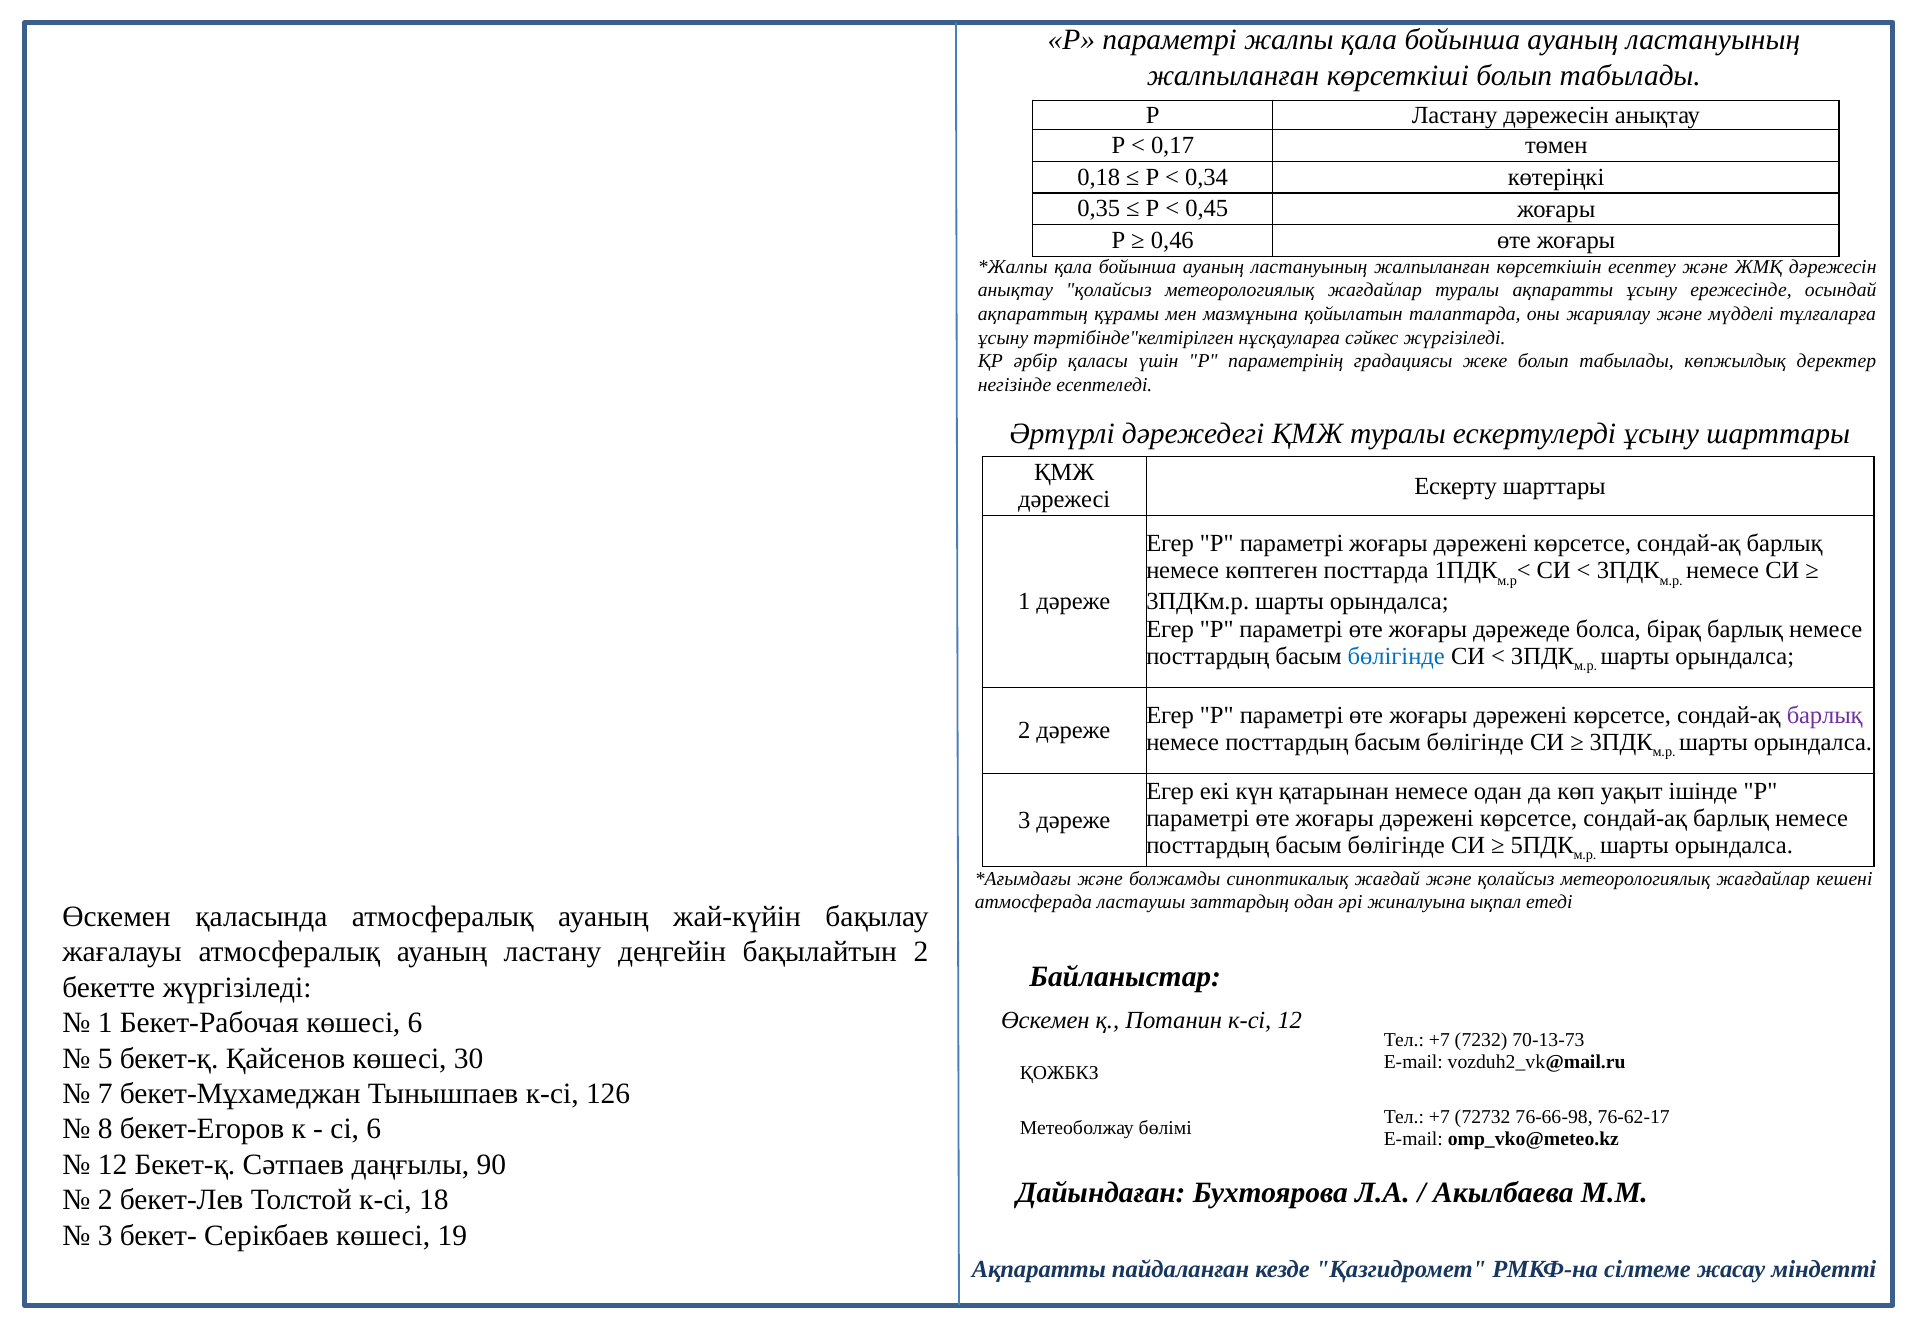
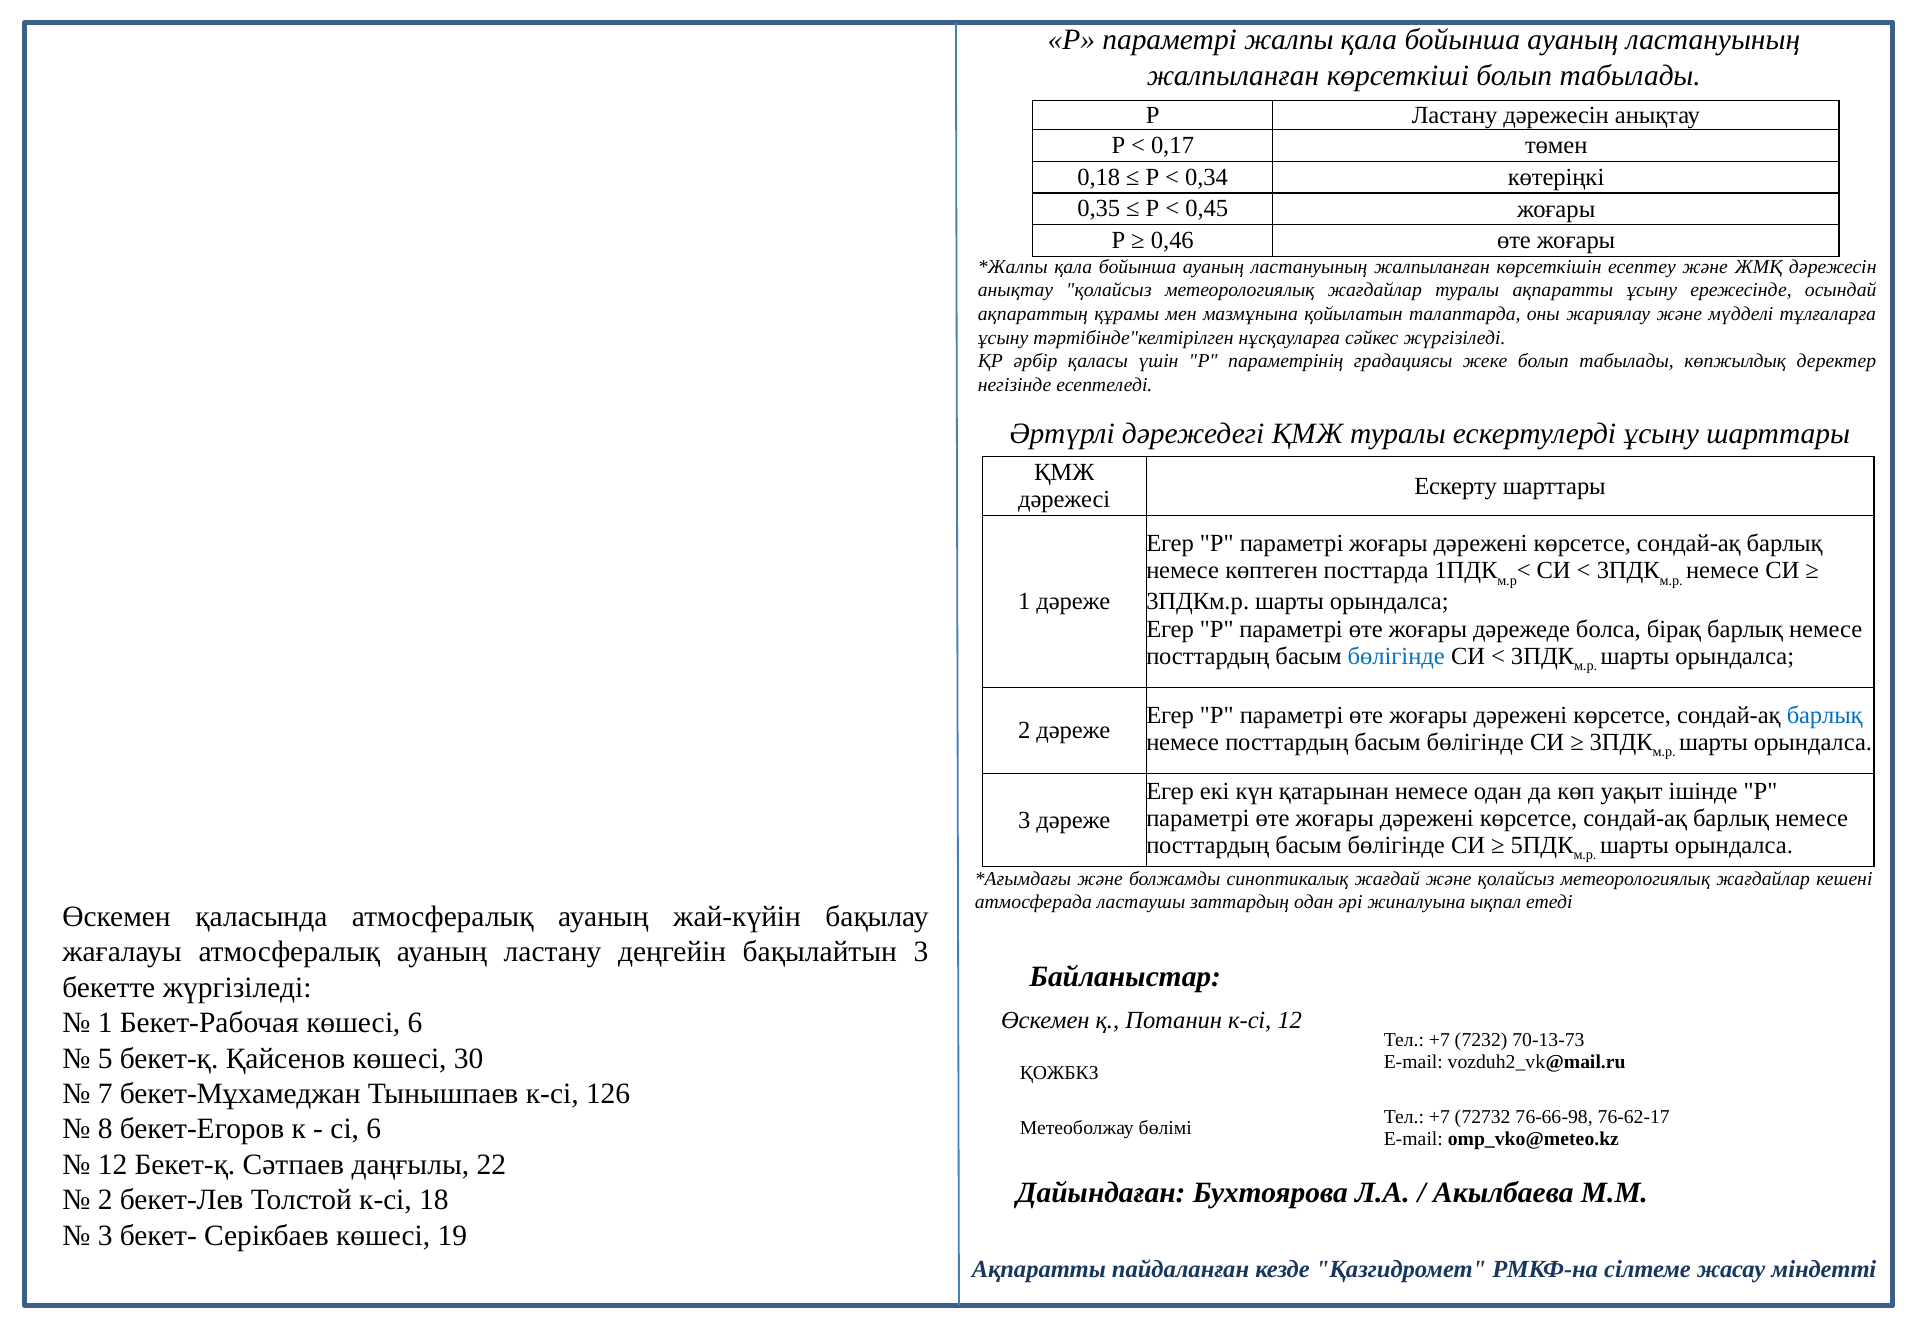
барлық at (1825, 715) colour: purple -> blue
бақылайтын 2: 2 -> 3
90: 90 -> 22
